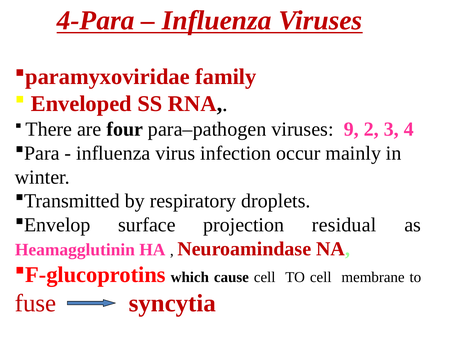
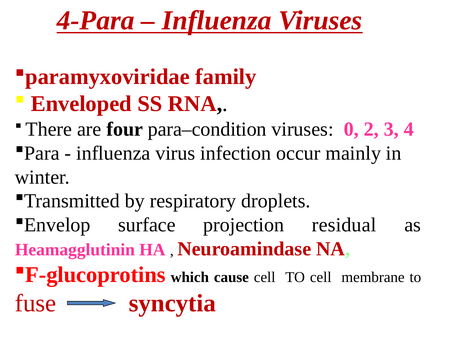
para–pathogen: para–pathogen -> para–condition
9: 9 -> 0
